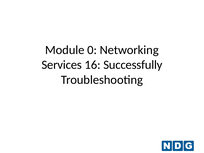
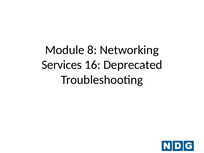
0: 0 -> 8
Successfully: Successfully -> Deprecated
